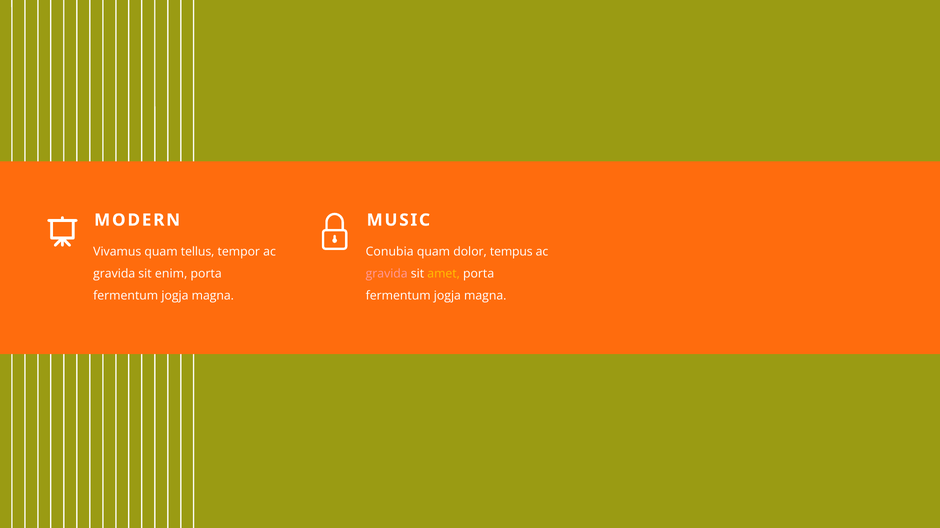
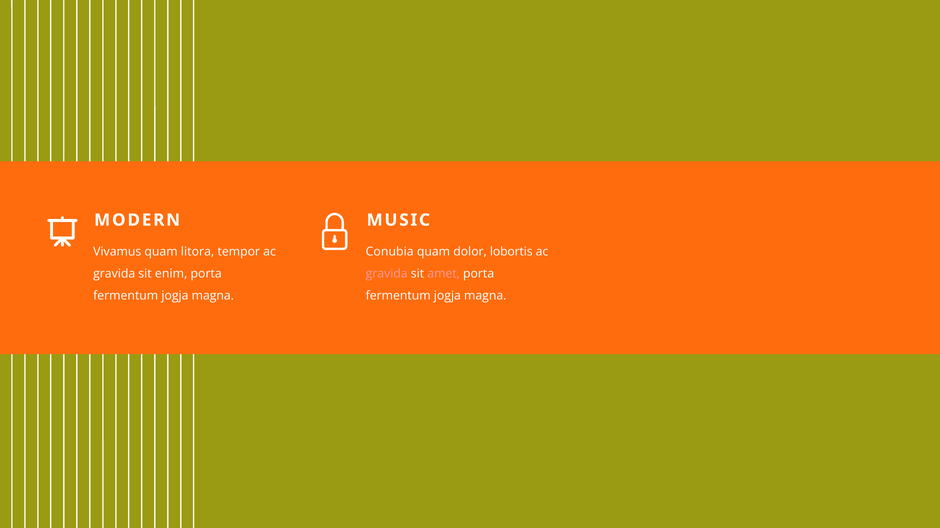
tellus: tellus -> litora
tempus: tempus -> lobortis
amet colour: yellow -> pink
